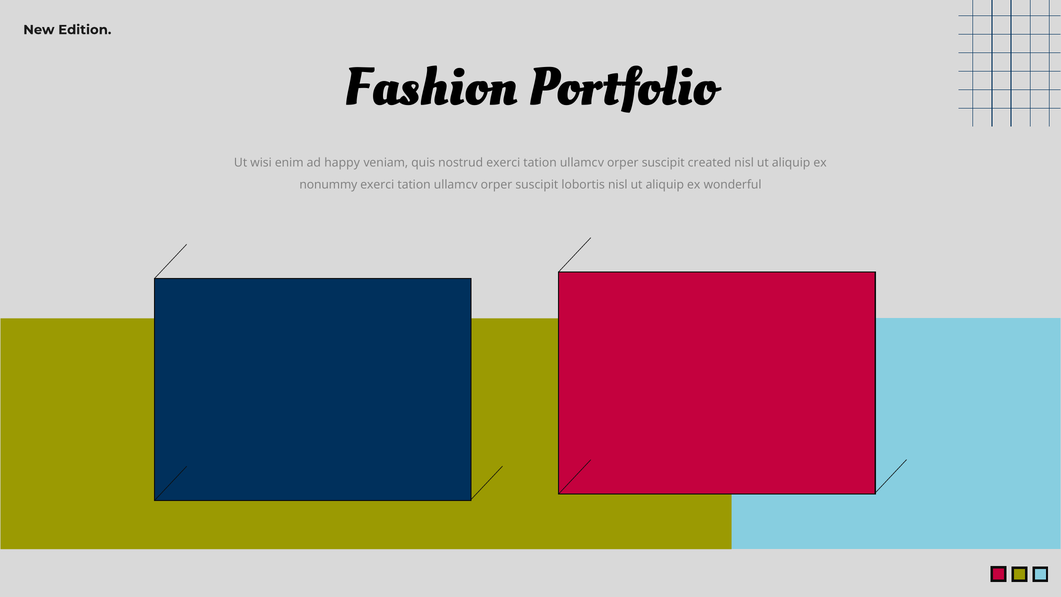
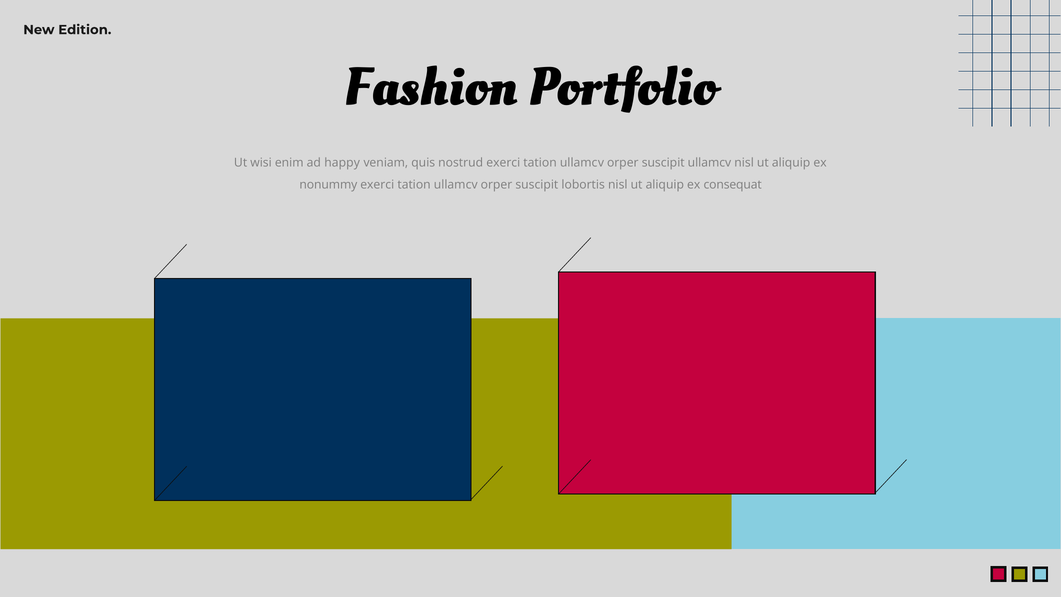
suscipit created: created -> ullamcv
wonderful: wonderful -> consequat
